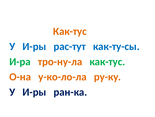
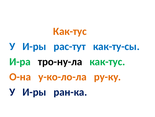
тро-ну-ла colour: orange -> black
